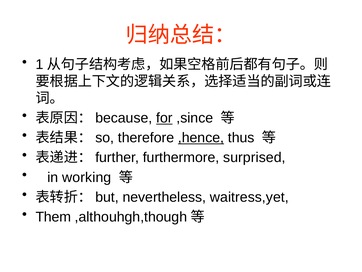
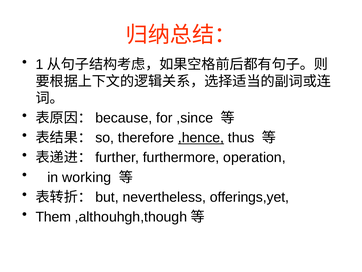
for underline: present -> none
surprised: surprised -> operation
waitress,yet: waitress,yet -> offerings,yet
